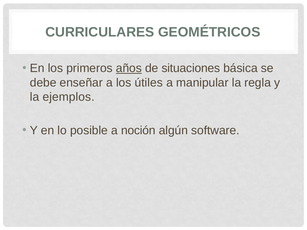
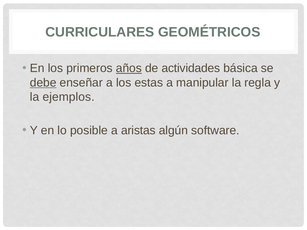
situaciones: situaciones -> actividades
debe underline: none -> present
útiles: útiles -> estas
noción: noción -> aristas
